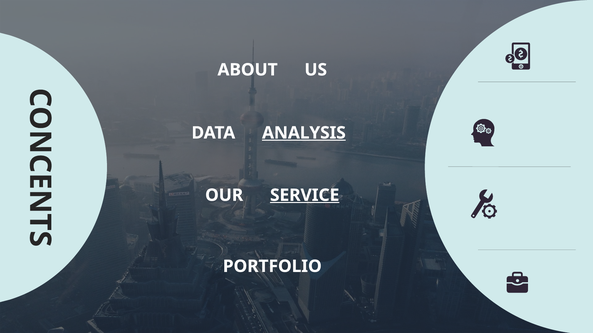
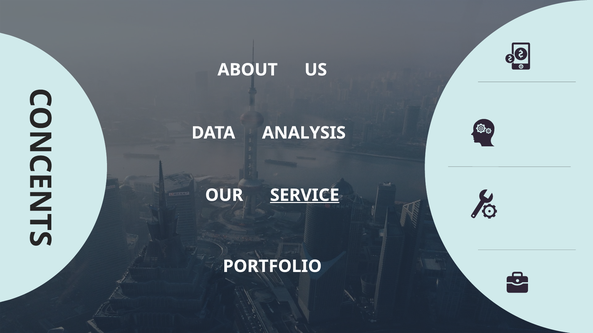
ANALYSIS underline: present -> none
